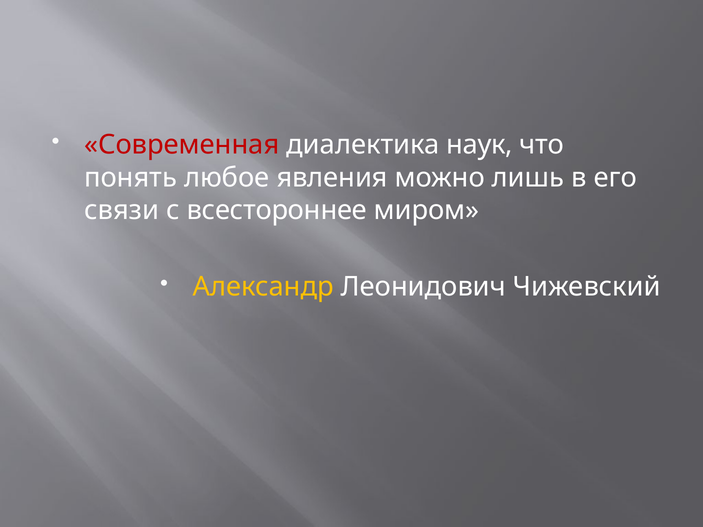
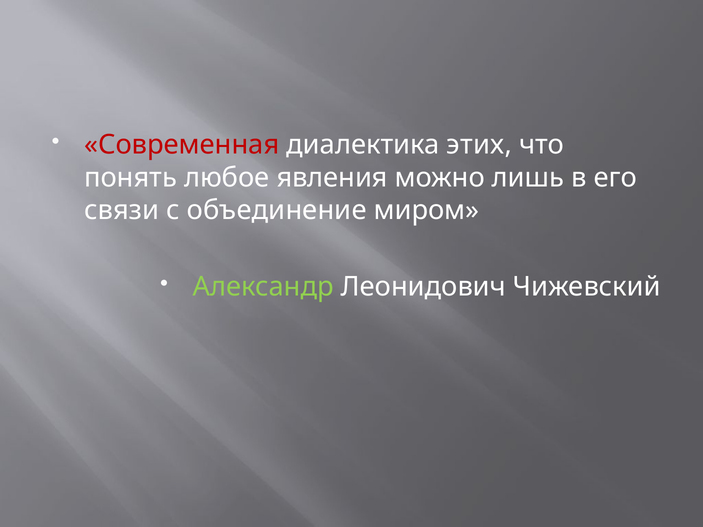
наук: наук -> этих
всестороннее: всестороннее -> объединение
Александр colour: yellow -> light green
